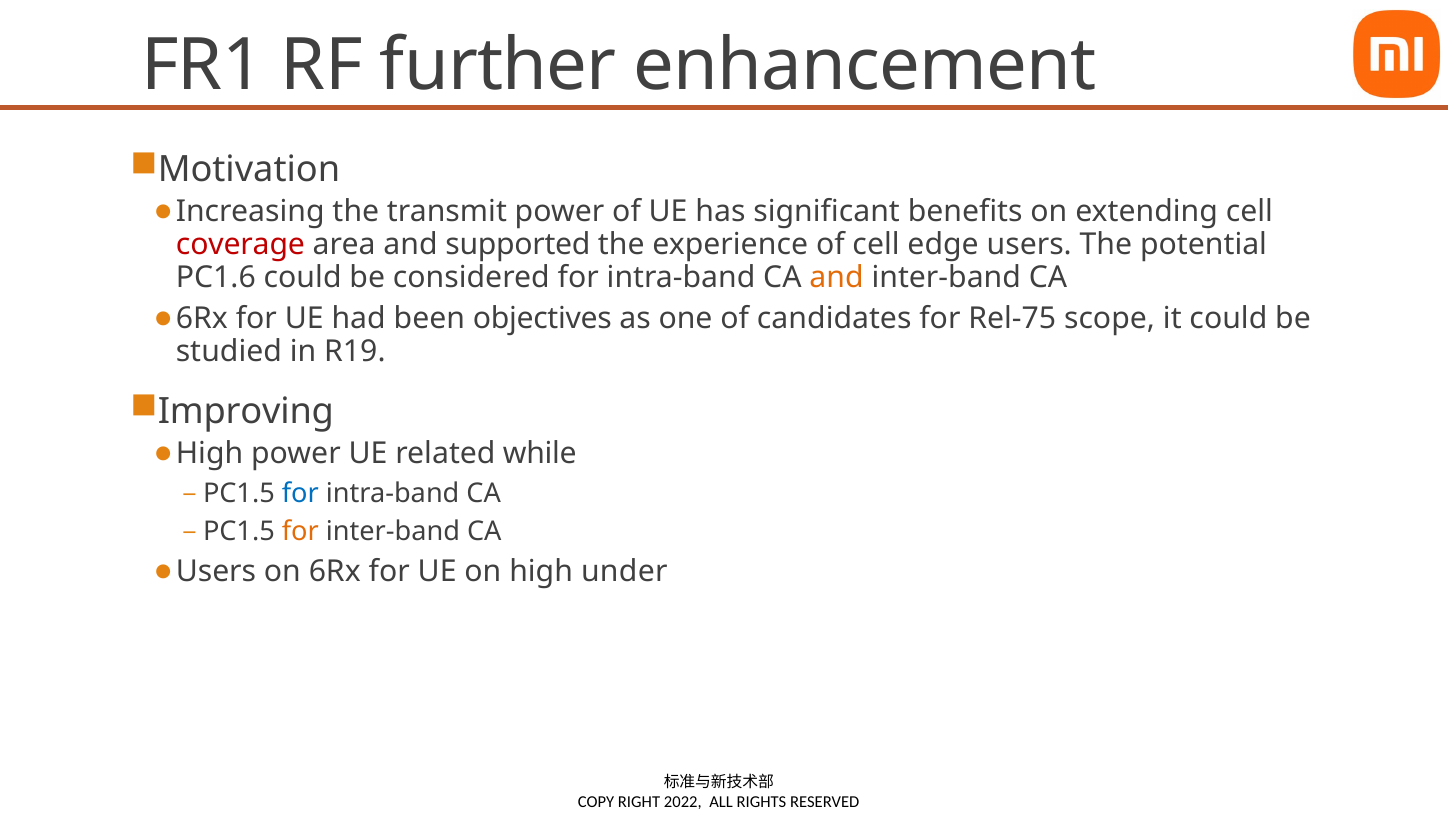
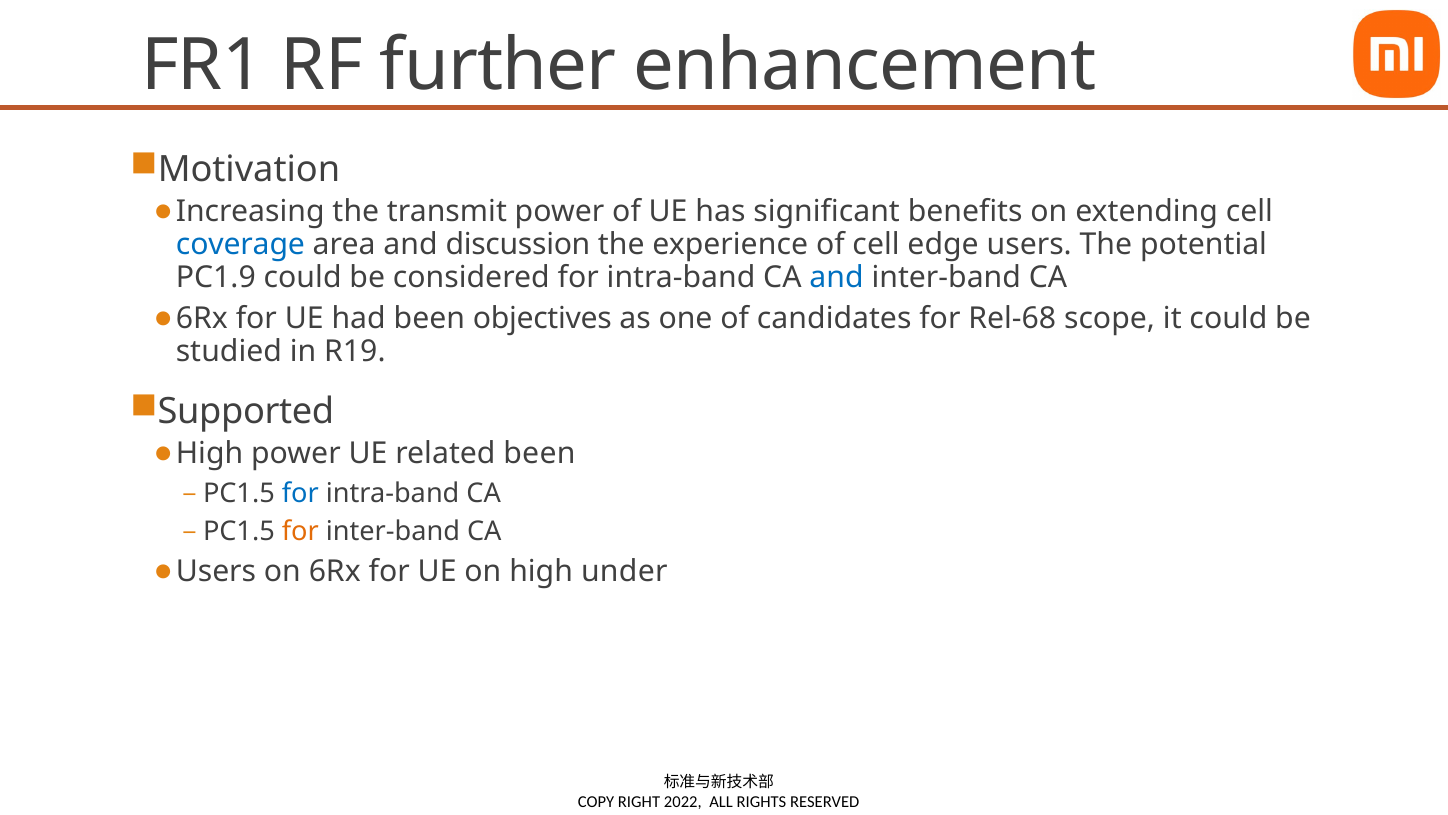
coverage colour: red -> blue
supported: supported -> discussion
PC1.6: PC1.6 -> PC1.9
and at (837, 277) colour: orange -> blue
Rel-75: Rel-75 -> Rel-68
Improving: Improving -> Supported
related while: while -> been
